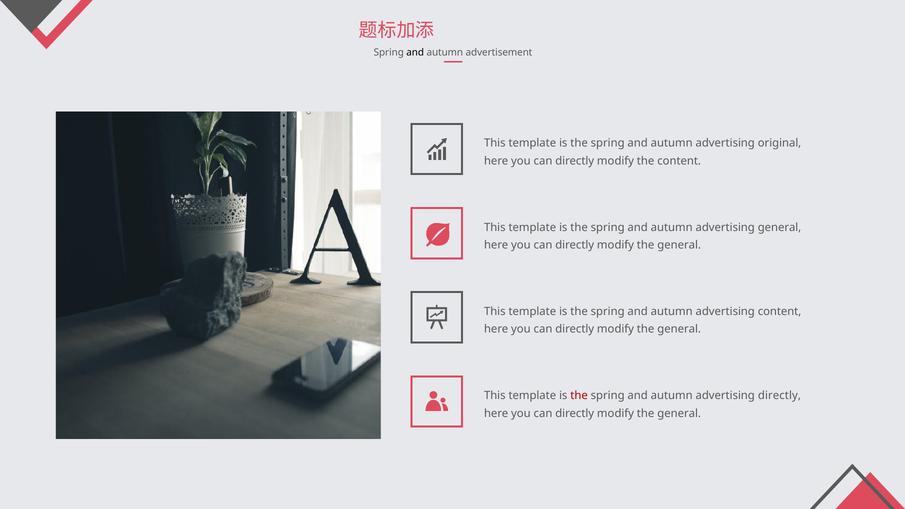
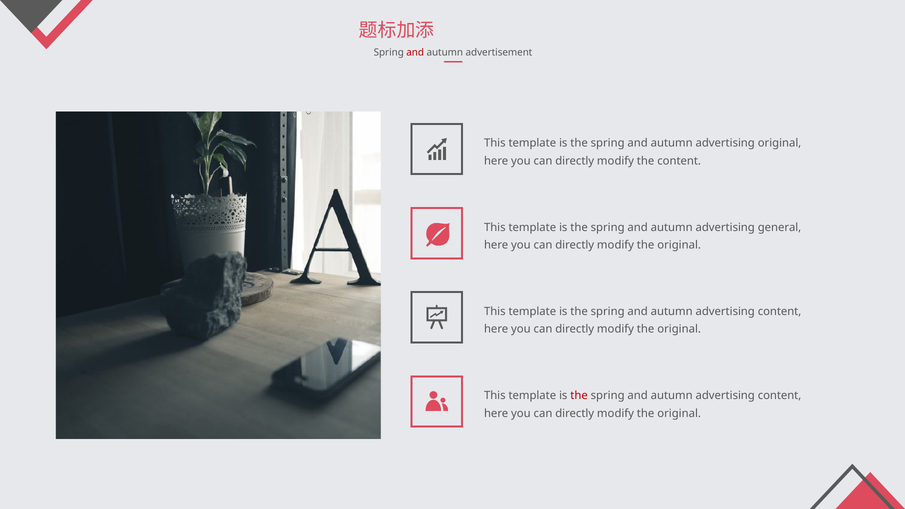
and at (415, 53) colour: black -> red
general at (679, 245): general -> original
general at (679, 329): general -> original
directly at (779, 396): directly -> content
general at (679, 413): general -> original
